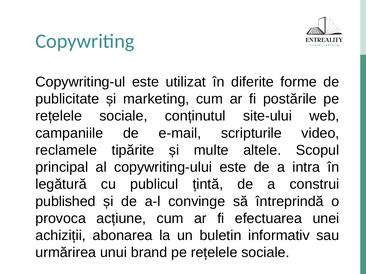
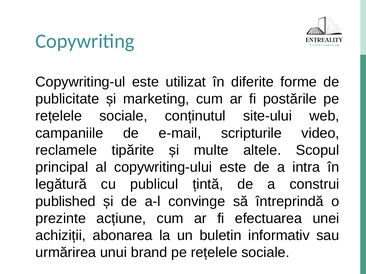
provoca: provoca -> prezinte
